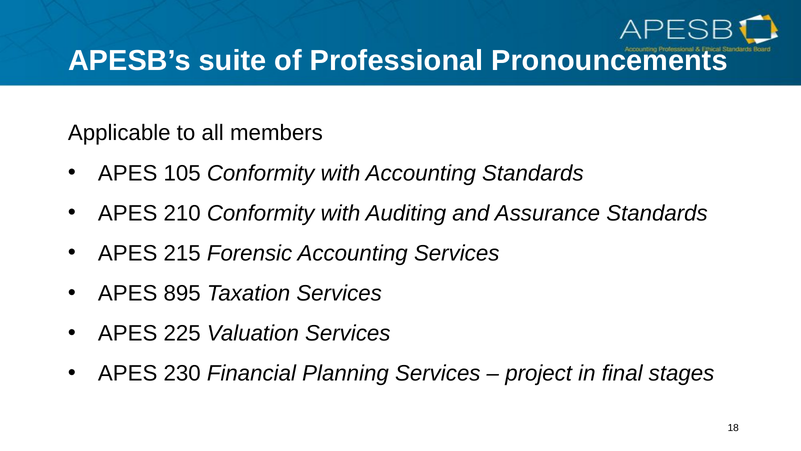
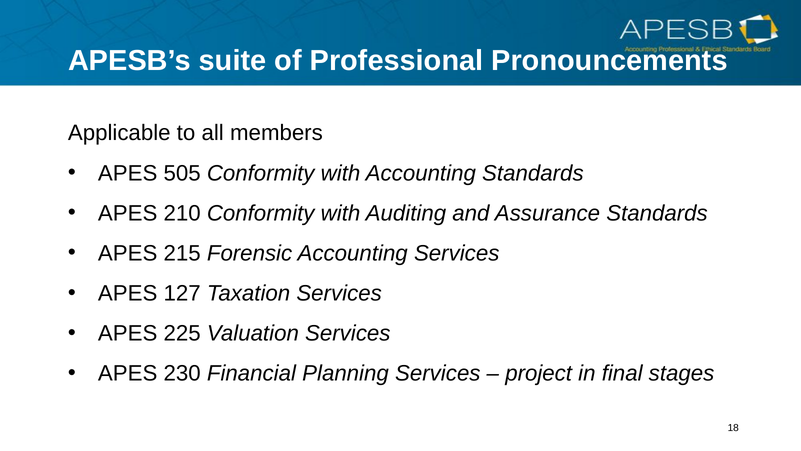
105: 105 -> 505
895: 895 -> 127
